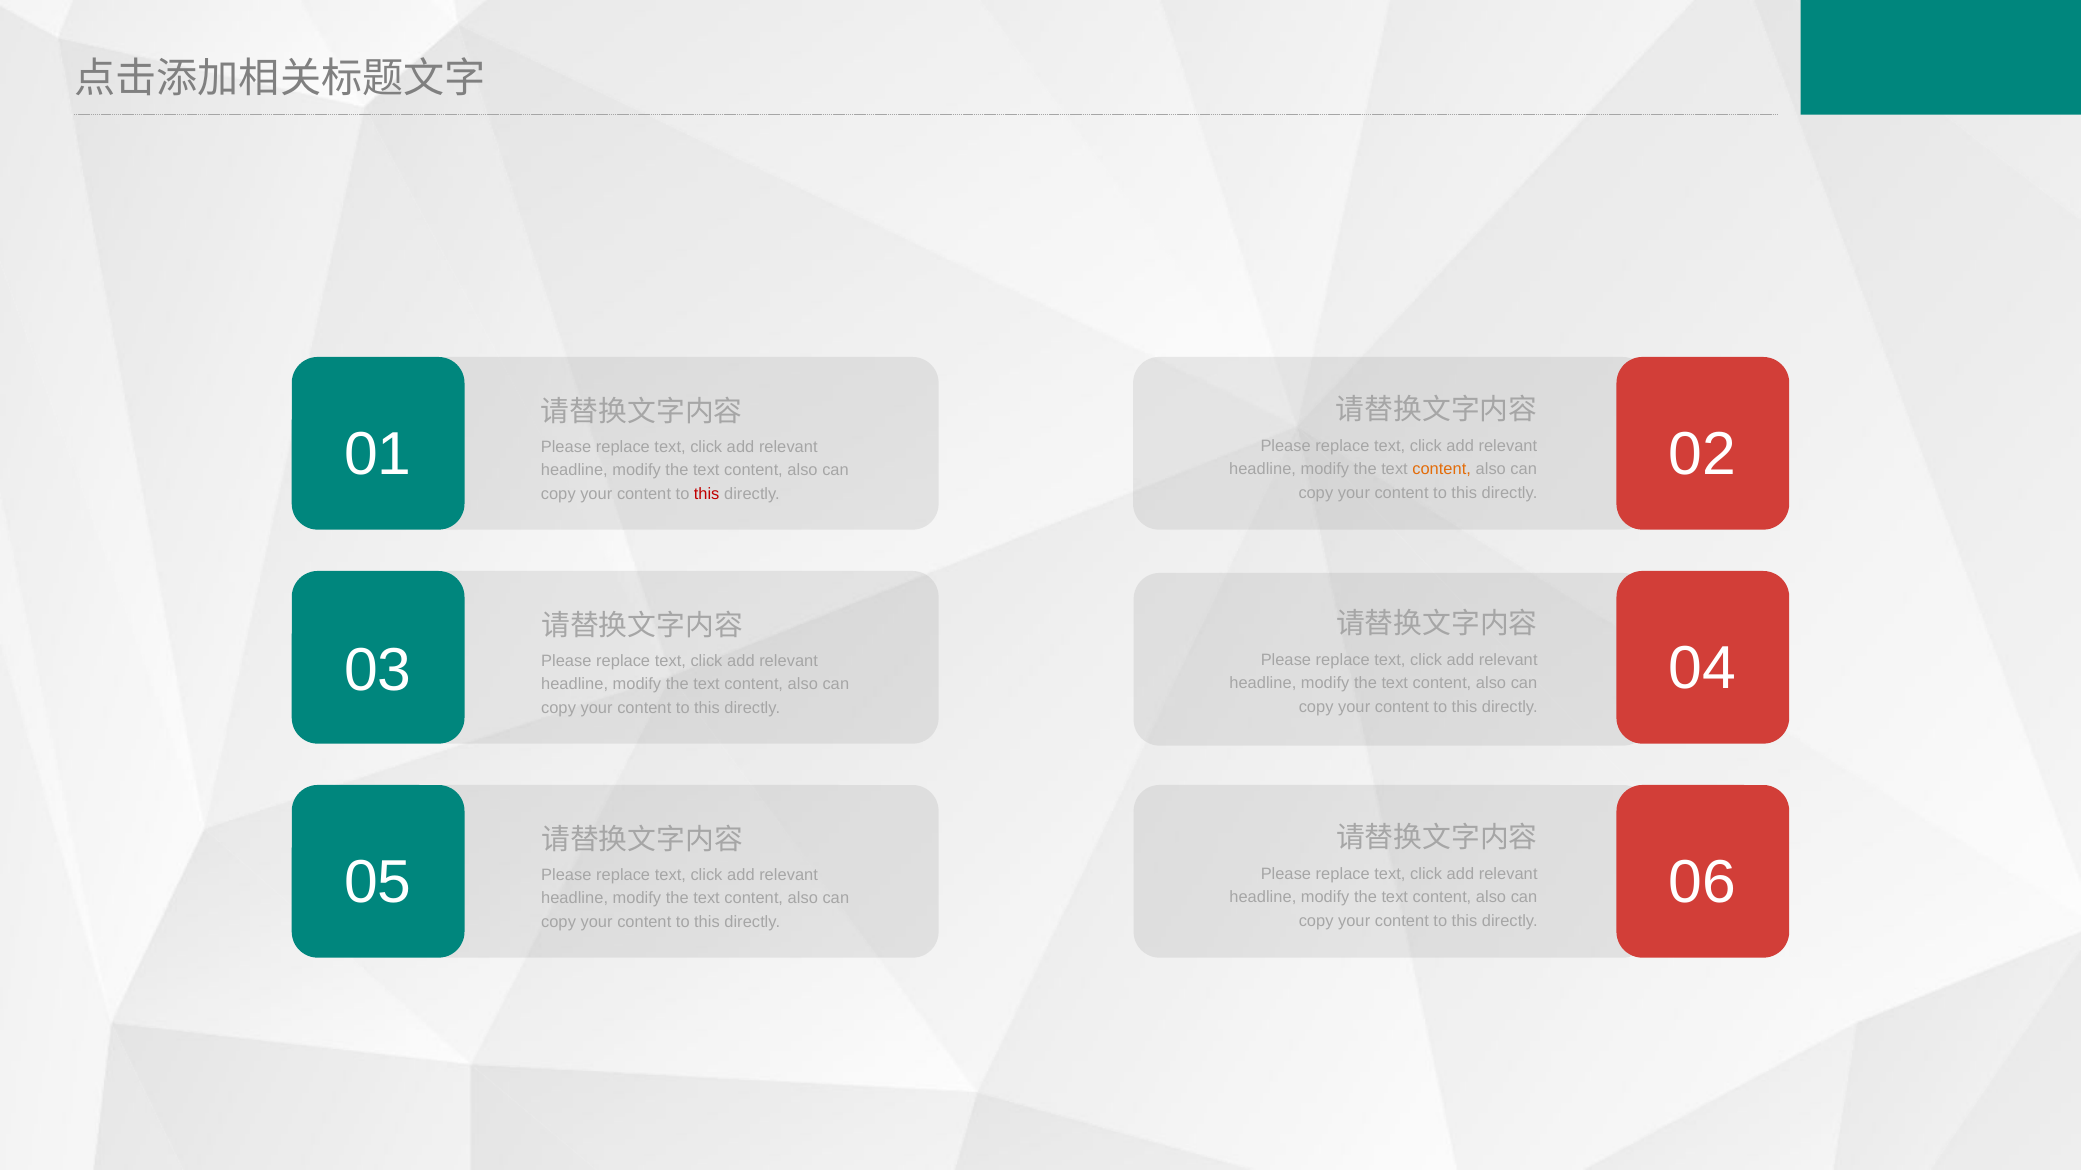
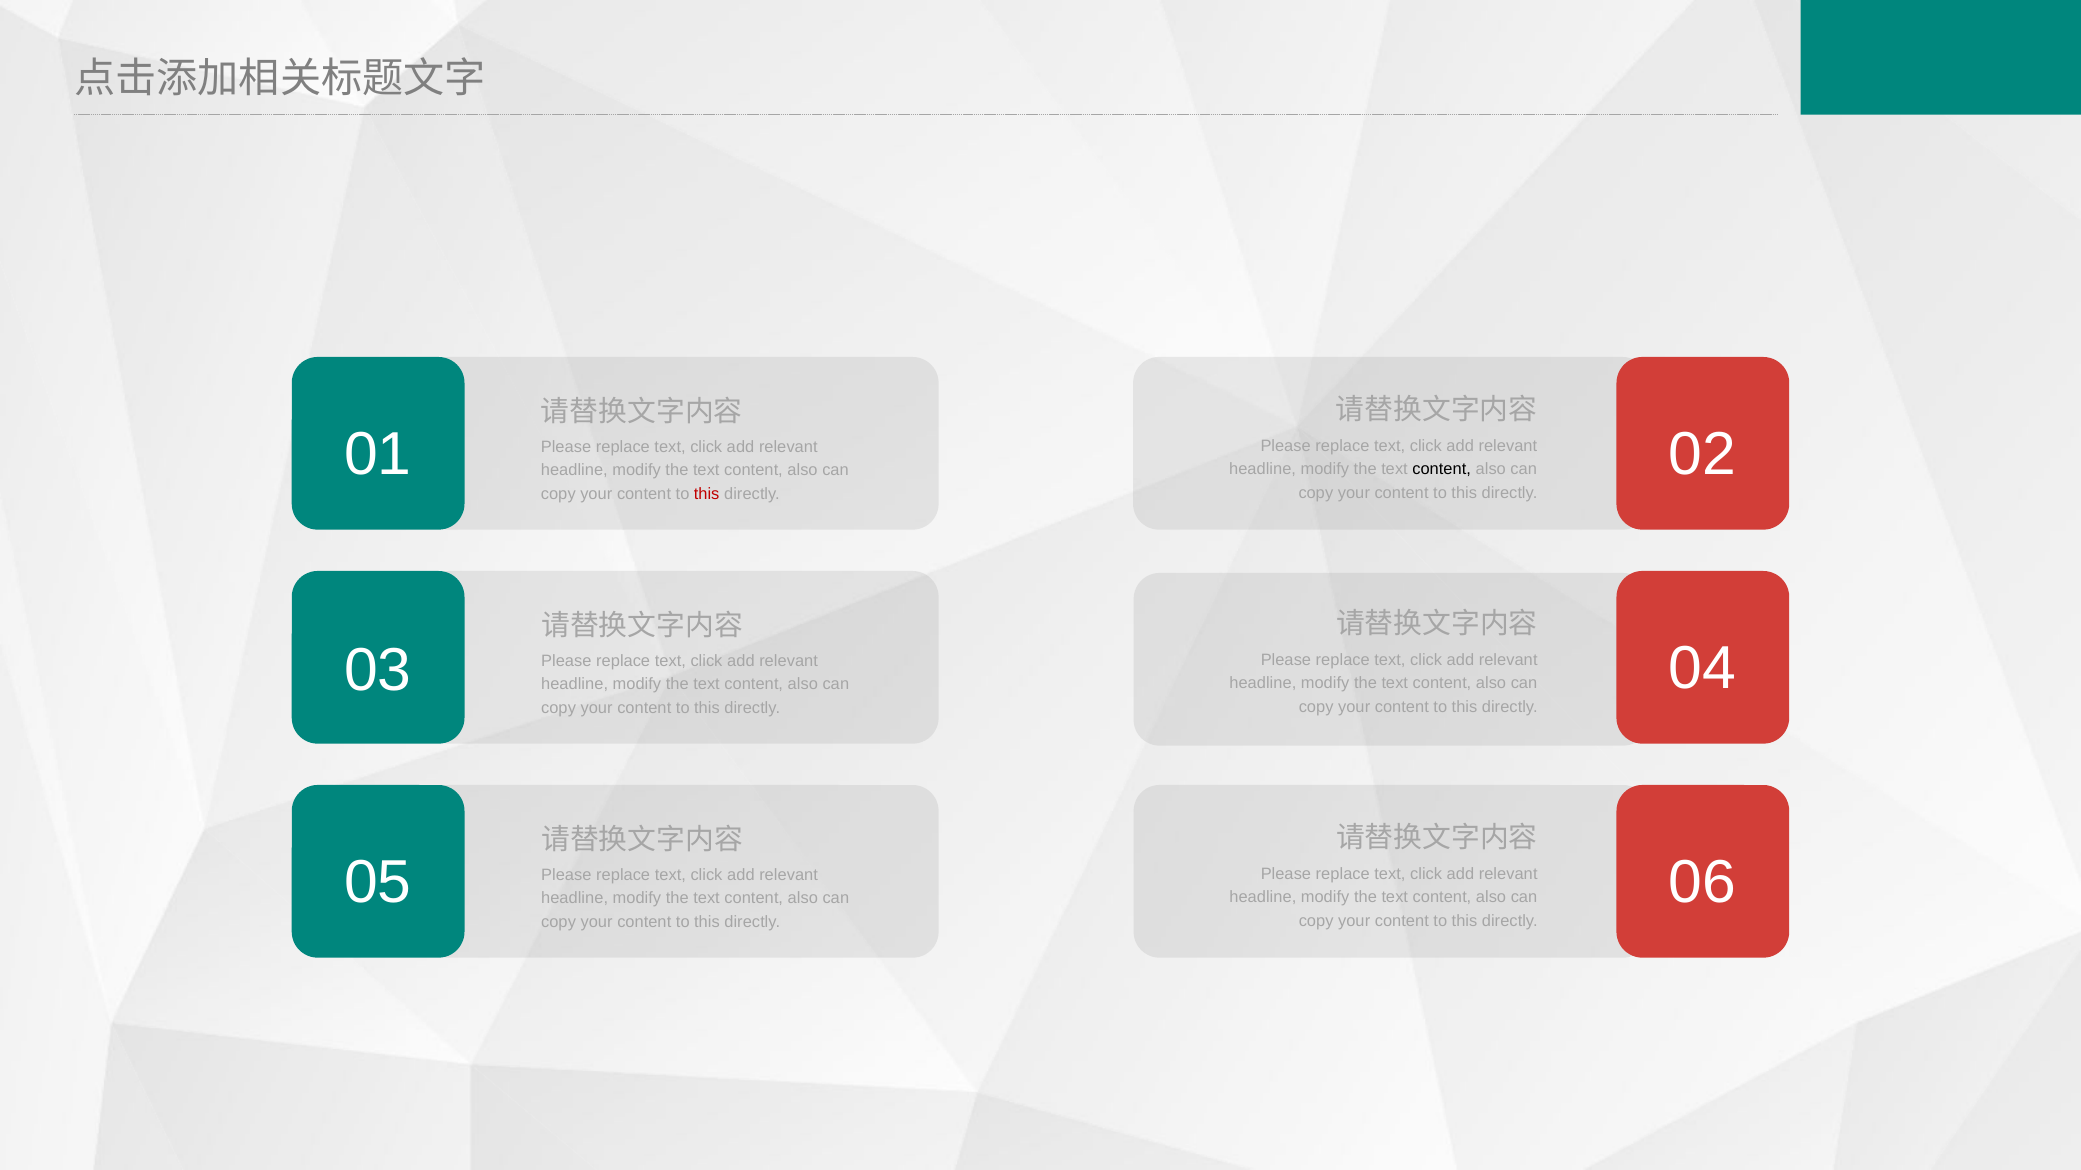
content at (1442, 470) colour: orange -> black
